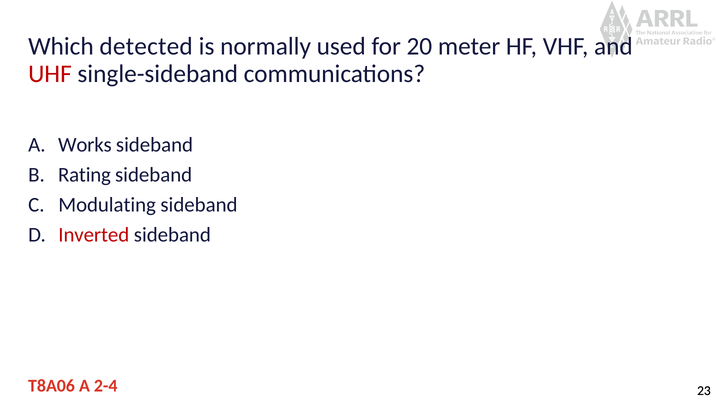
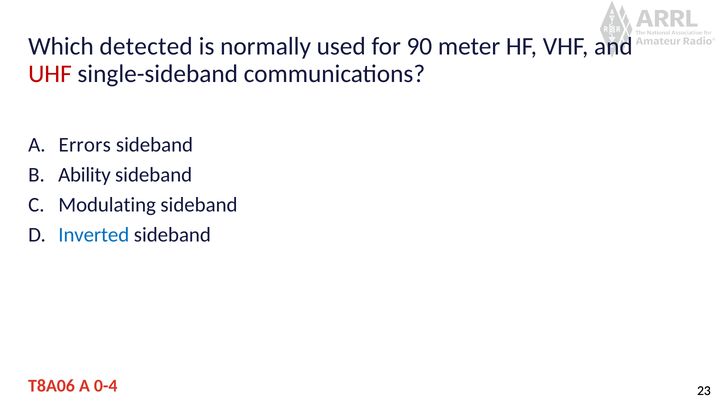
20: 20 -> 90
Works: Works -> Errors
Rating: Rating -> Ability
Inverted colour: red -> blue
2-4: 2-4 -> 0-4
